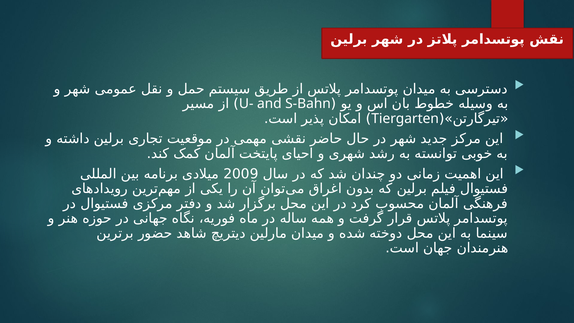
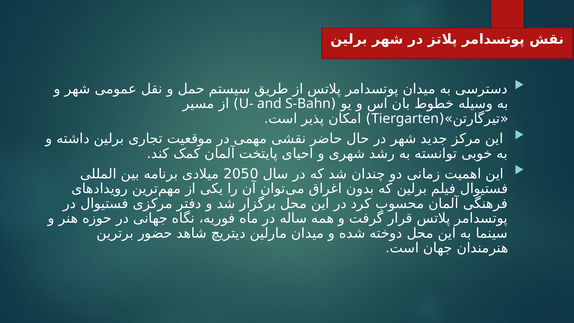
2009: 2009 -> 2050
